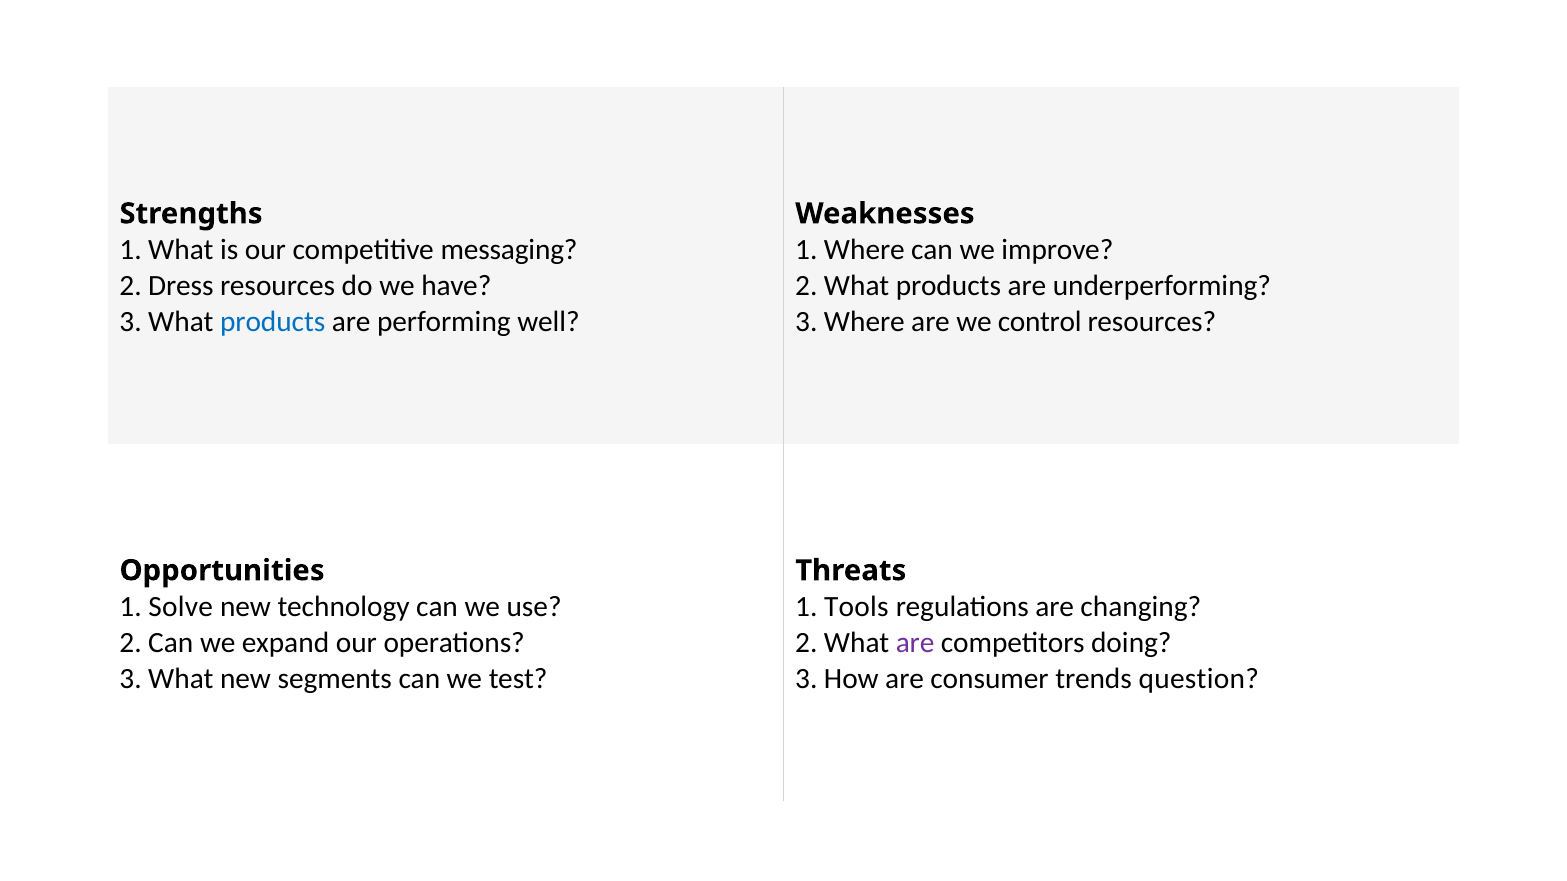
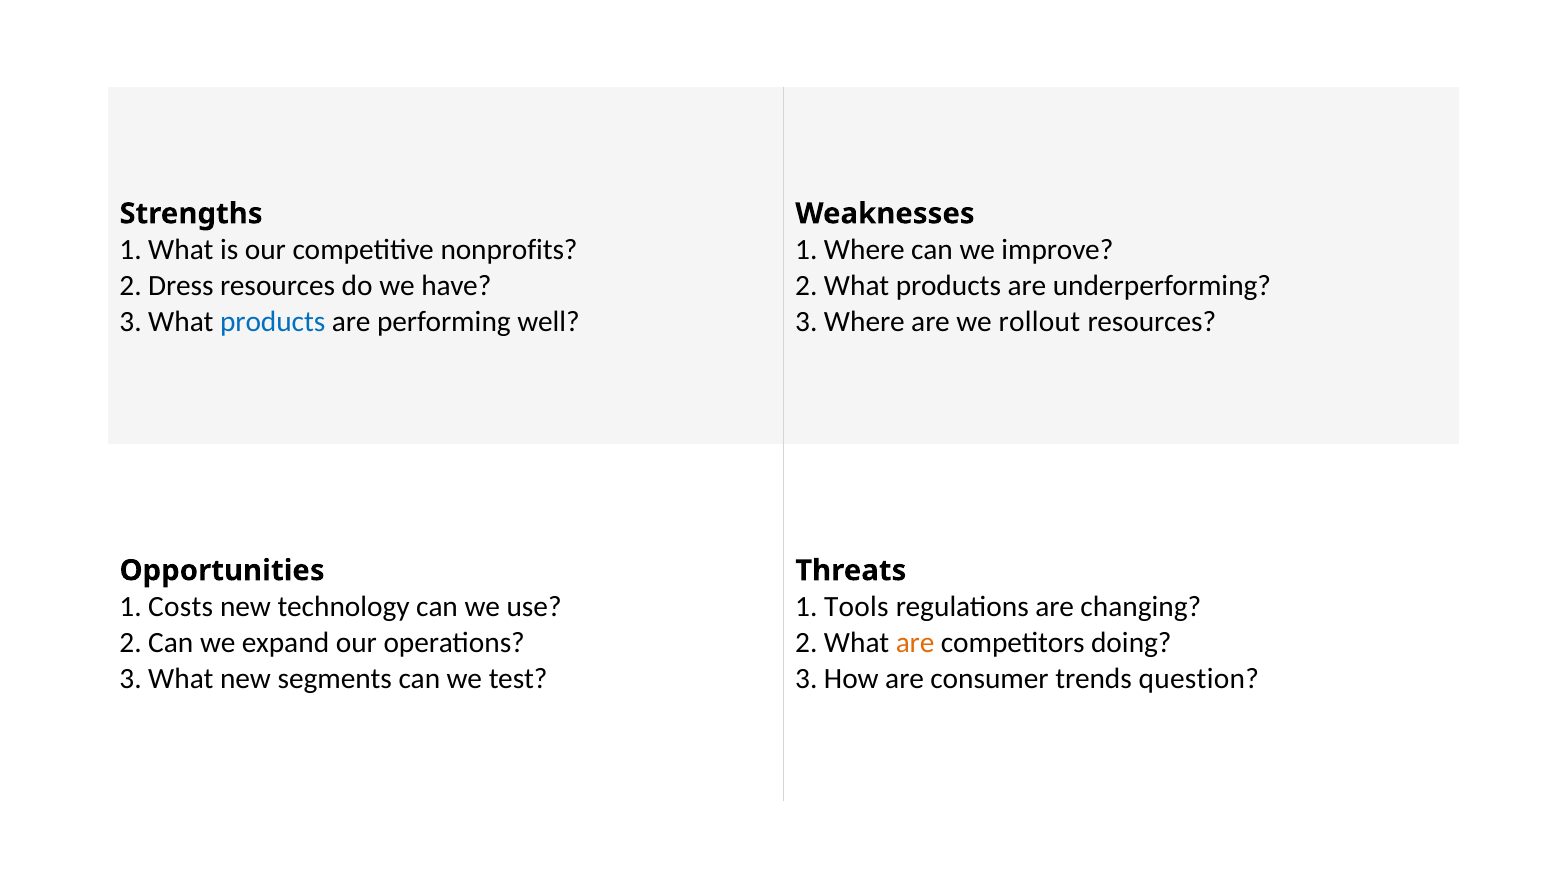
messaging: messaging -> nonprofits
control: control -> rollout
Solve: Solve -> Costs
are at (915, 643) colour: purple -> orange
